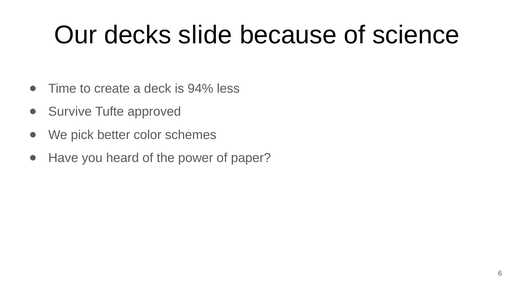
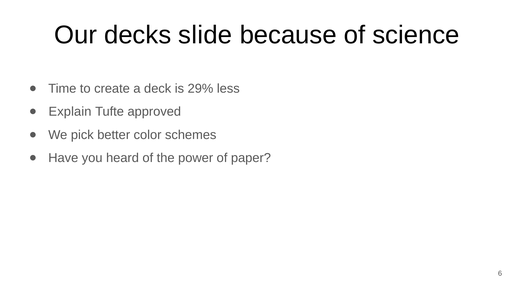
94%: 94% -> 29%
Survive: Survive -> Explain
